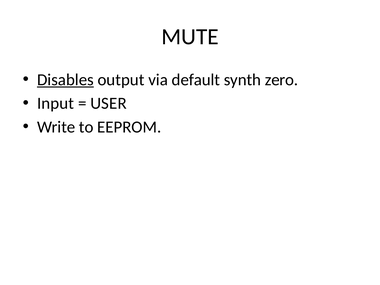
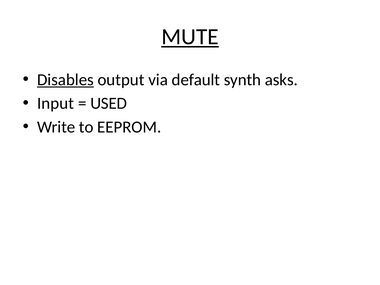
MUTE underline: none -> present
zero: zero -> asks
USER: USER -> USED
